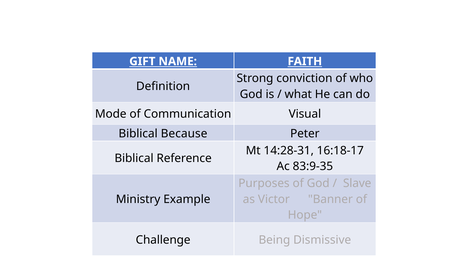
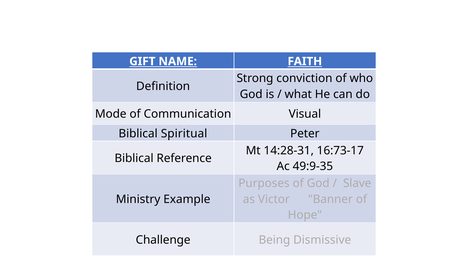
Because: Because -> Spiritual
16:18-17: 16:18-17 -> 16:73-17
83:9-35: 83:9-35 -> 49:9-35
